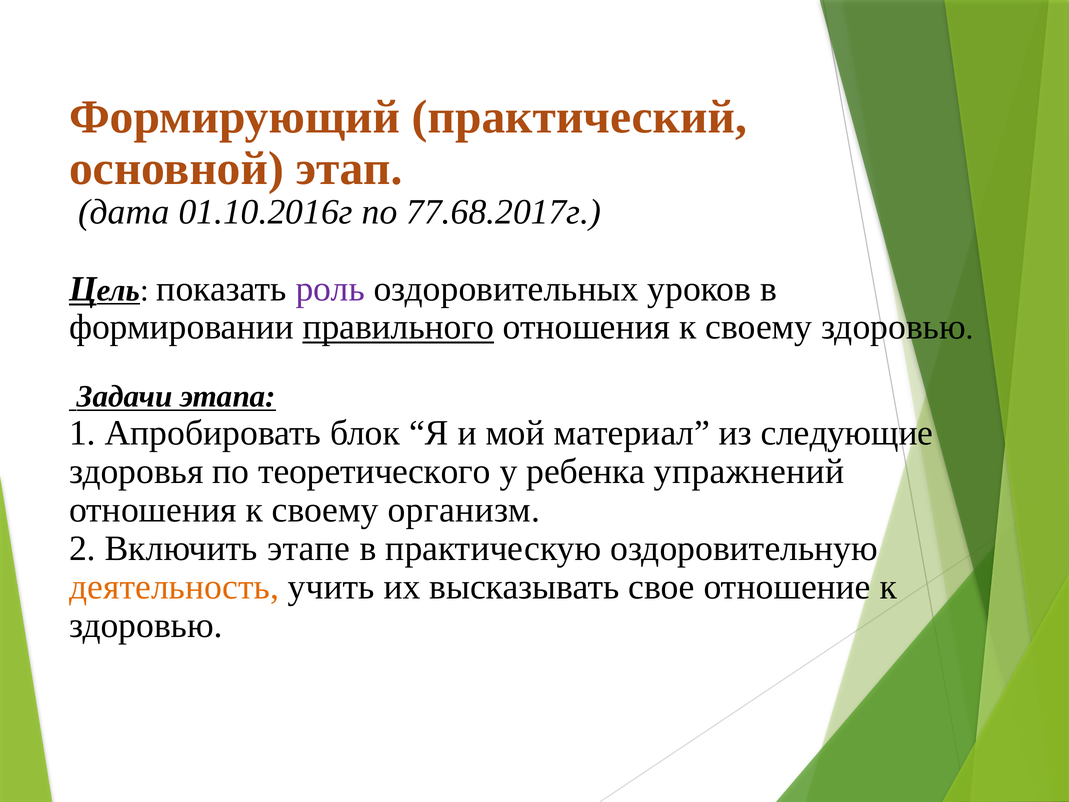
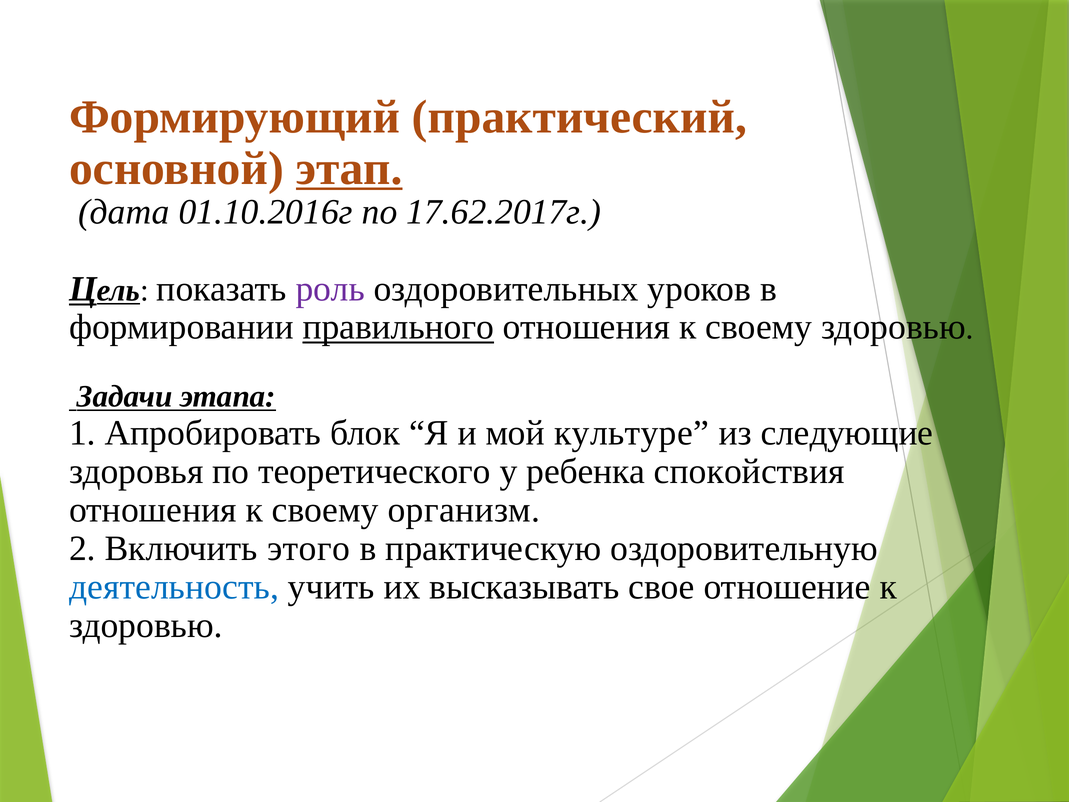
этап underline: none -> present
77.68.2017г: 77.68.2017г -> 17.62.2017г
материал: материал -> культуре
упражнений: упражнений -> спокойствия
этапе: этапе -> этого
деятельность colour: orange -> blue
